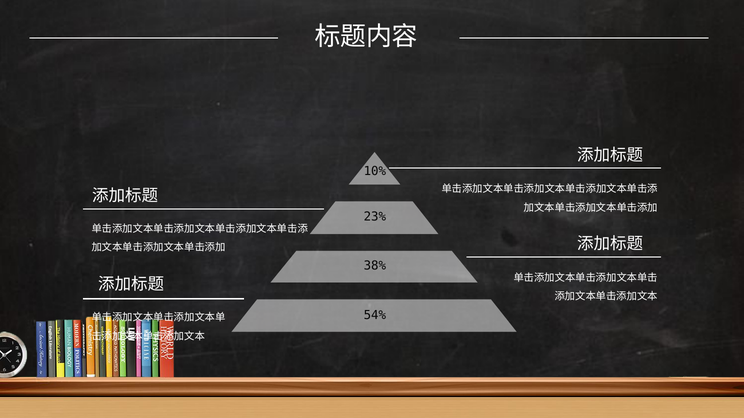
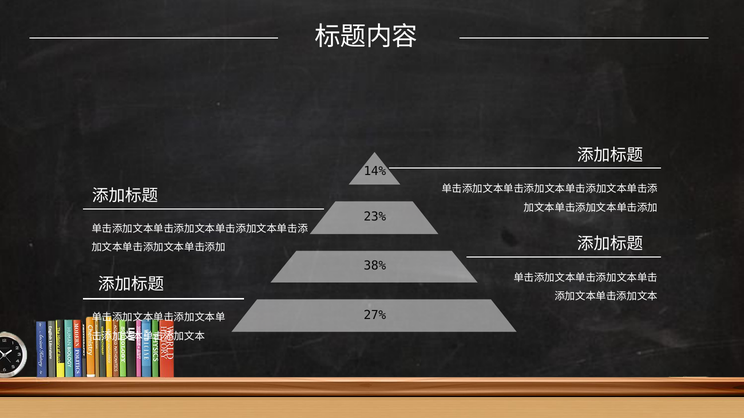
10%: 10% -> 14%
54%: 54% -> 27%
